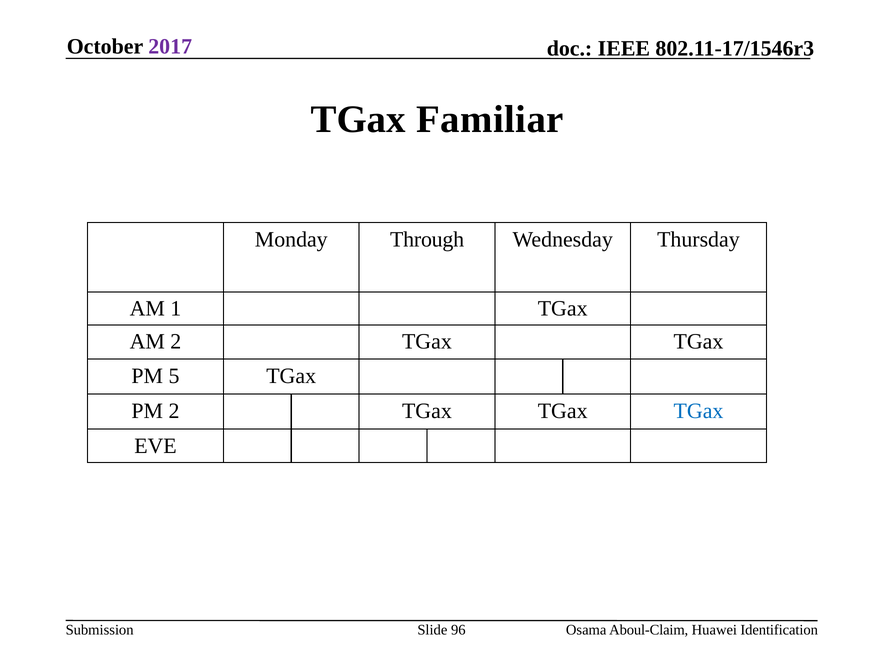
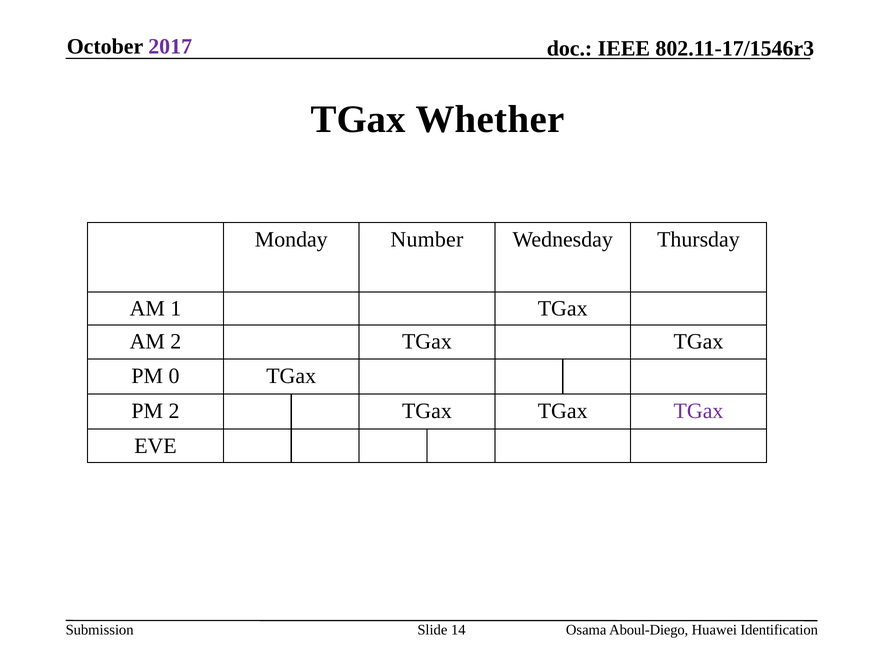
Familiar: Familiar -> Whether
Through: Through -> Number
5: 5 -> 0
TGax at (699, 411) colour: blue -> purple
96: 96 -> 14
Aboul-Claim: Aboul-Claim -> Aboul-Diego
